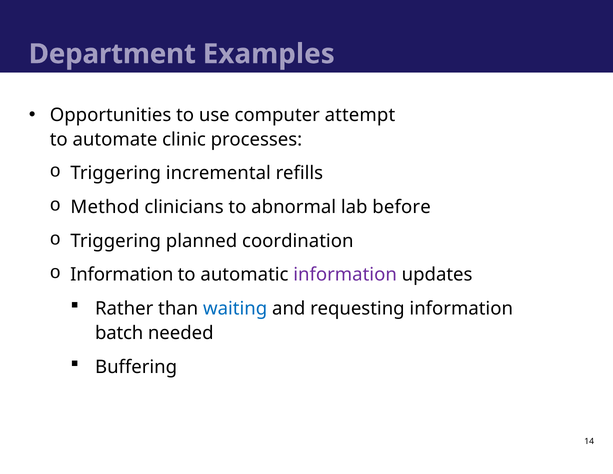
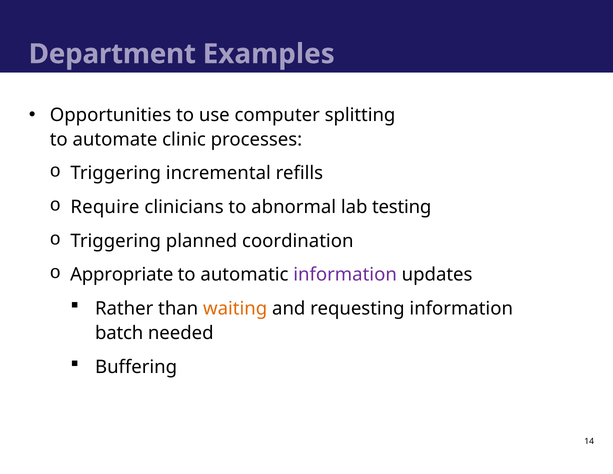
attempt: attempt -> splitting
Method: Method -> Require
before: before -> testing
Information at (122, 275): Information -> Appropriate
waiting colour: blue -> orange
